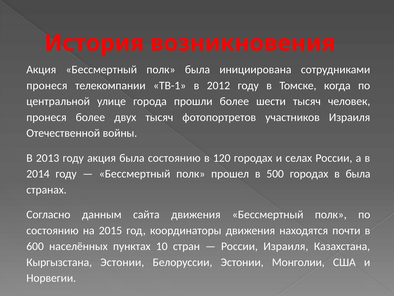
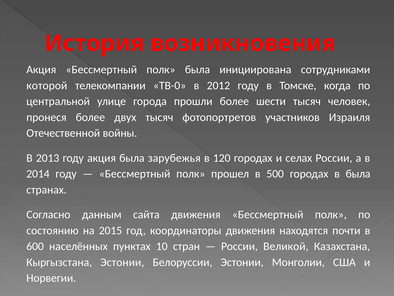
пронеся at (47, 85): пронеся -> которой
ТВ-1: ТВ-1 -> ТВ-0
была состоянию: состоянию -> зарубежья
России Израиля: Израиля -> Великой
